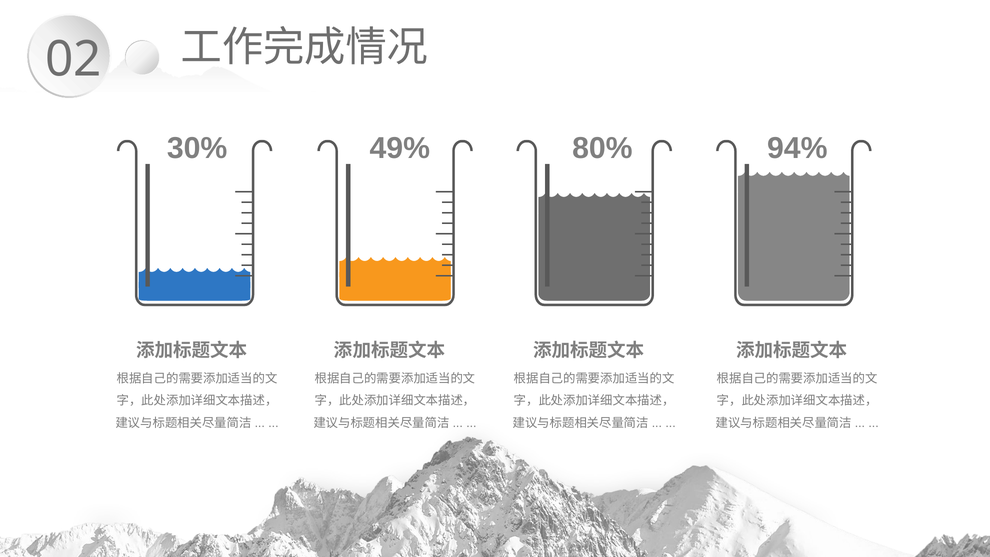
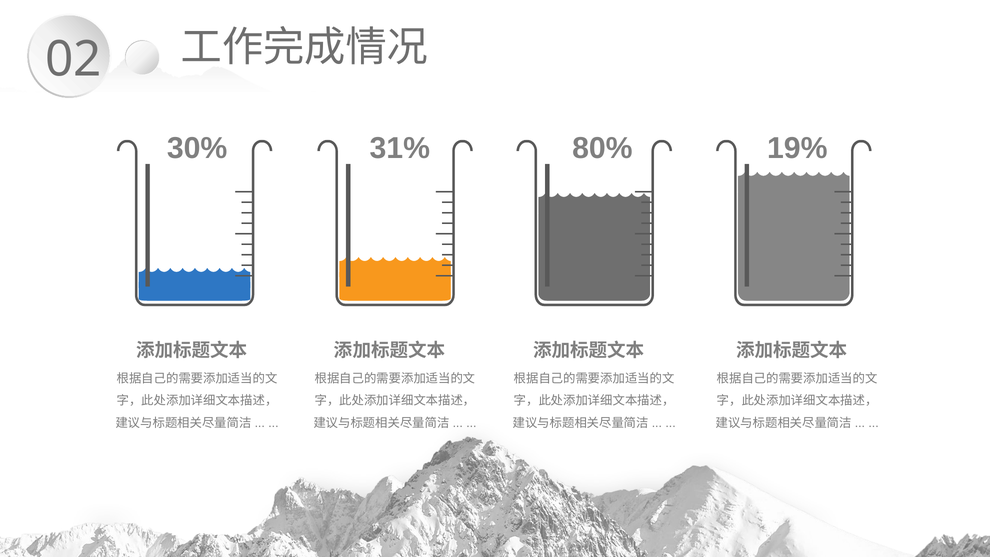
49%: 49% -> 31%
94%: 94% -> 19%
